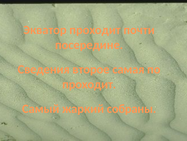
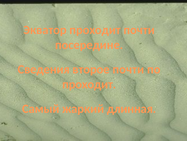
второе самая: самая -> почти
собраны: собраны -> длинная
